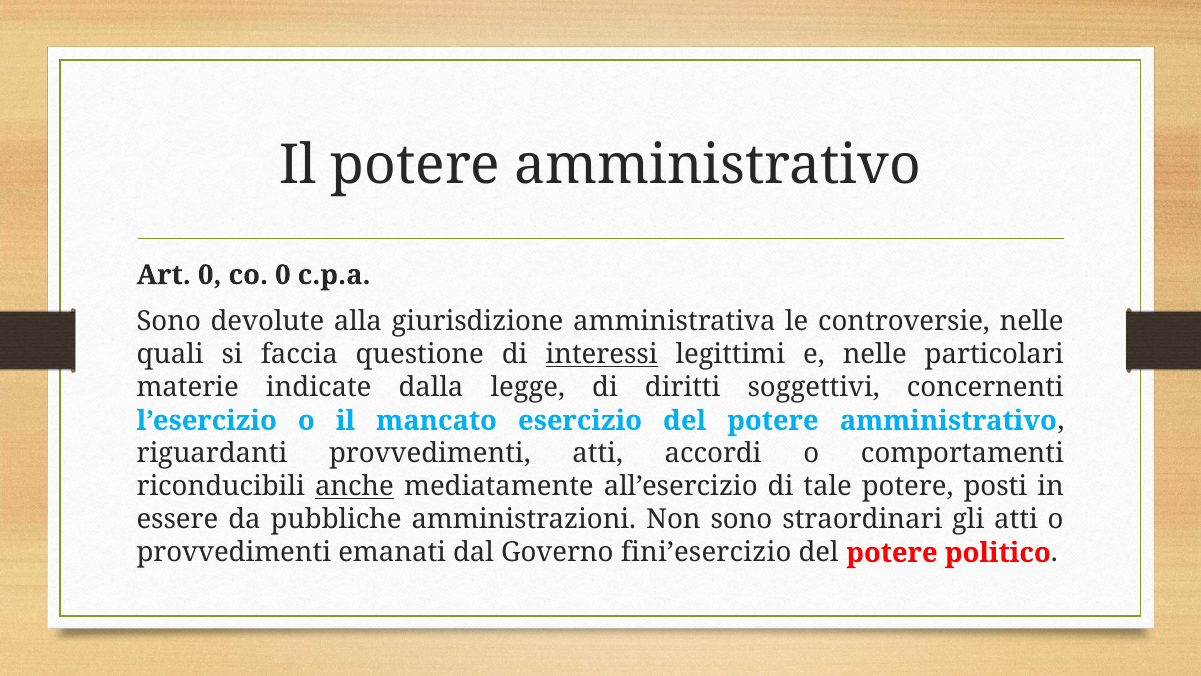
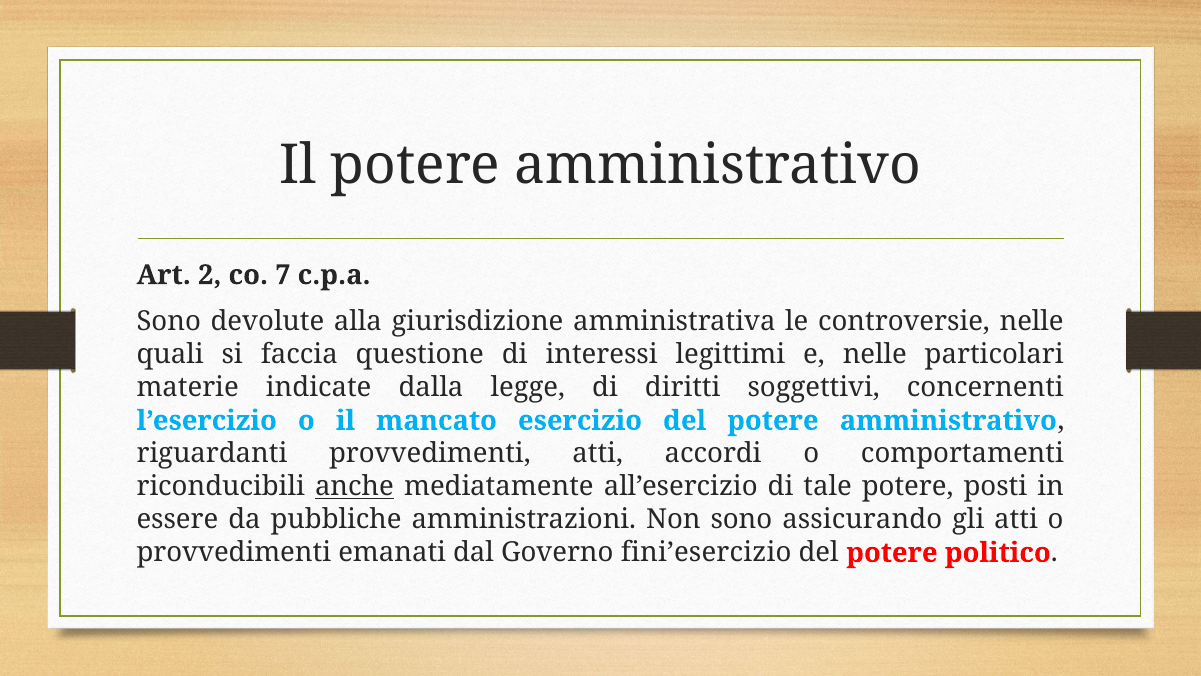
Art 0: 0 -> 2
co 0: 0 -> 7
interessi underline: present -> none
straordinari: straordinari -> assicurando
